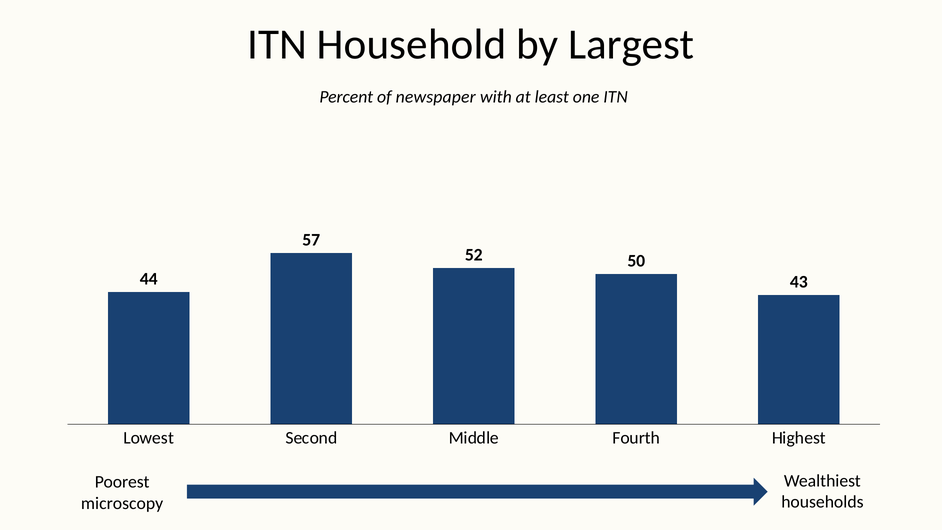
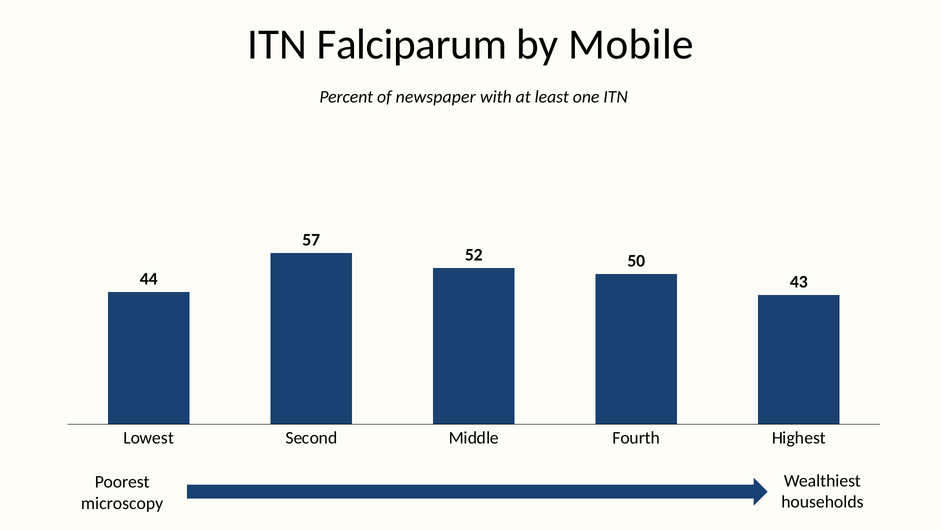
Household: Household -> Falciparum
Largest: Largest -> Mobile
